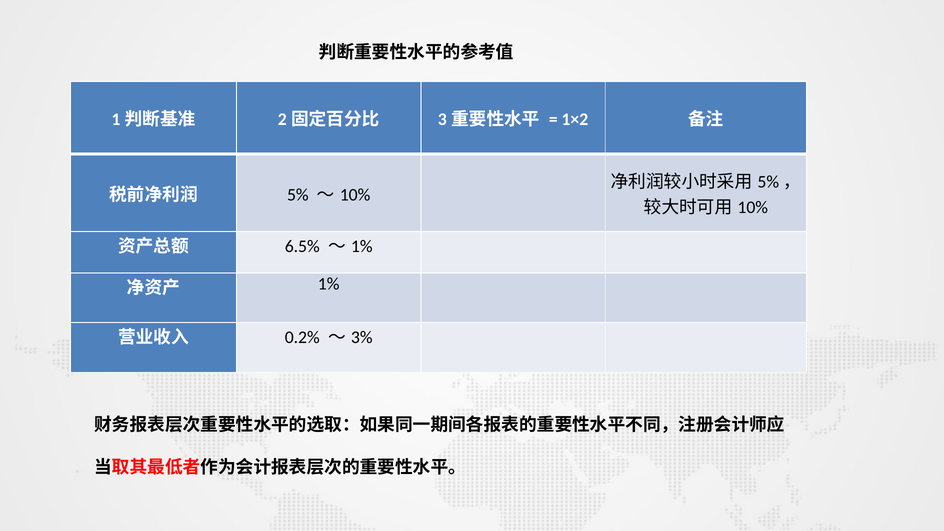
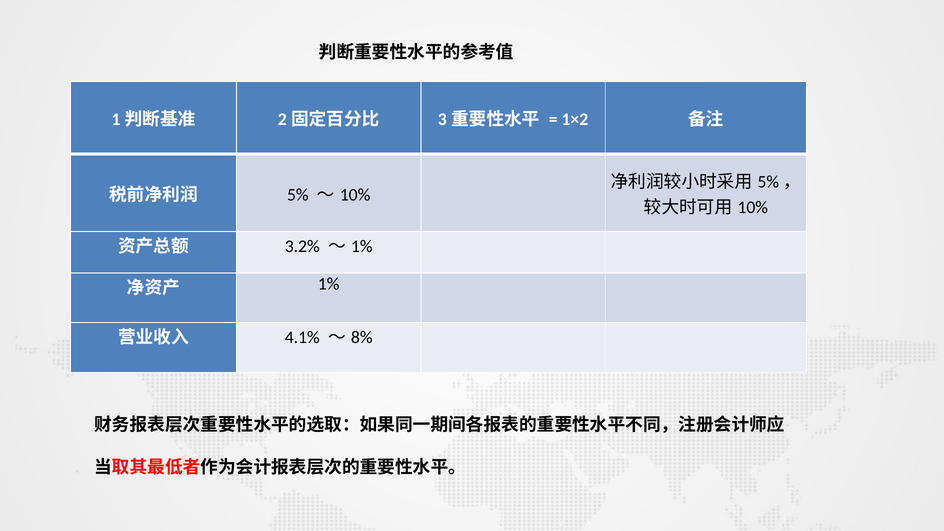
6.5%: 6.5% -> 3.2%
0.2%: 0.2% -> 4.1%
3%: 3% -> 8%
